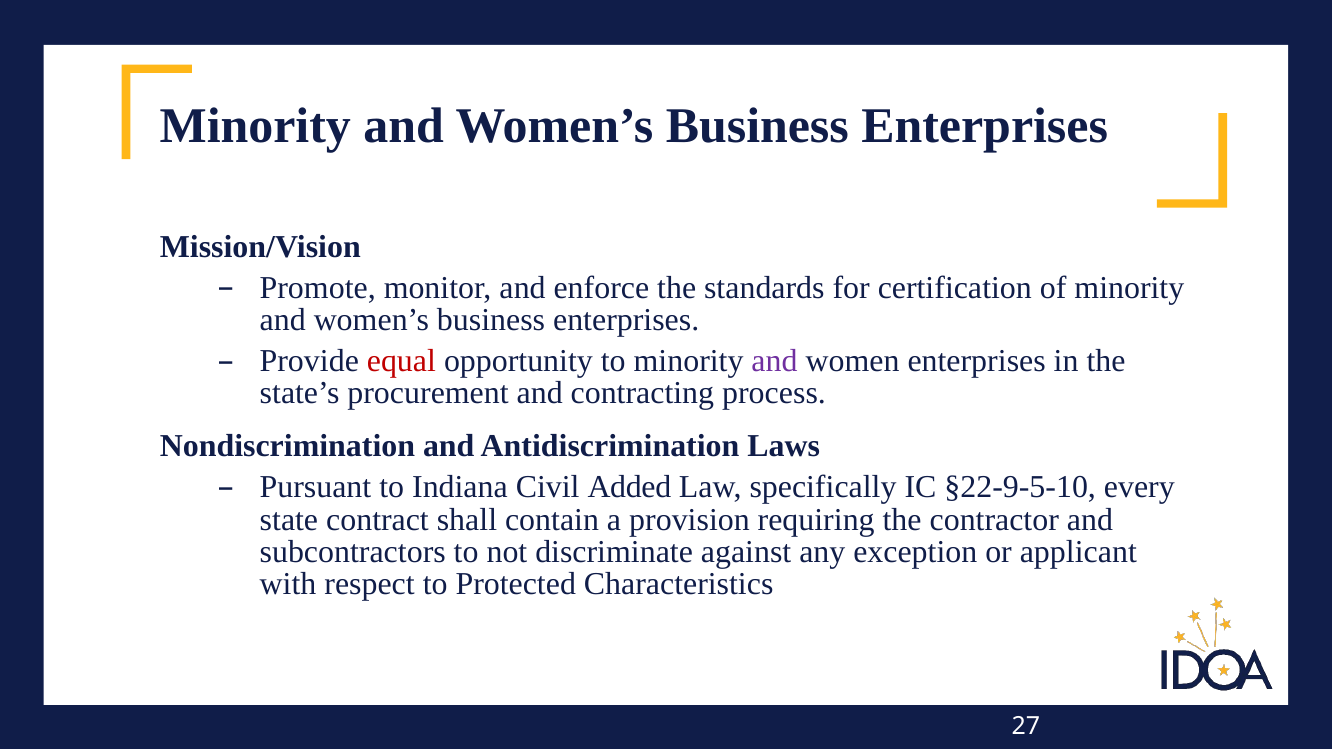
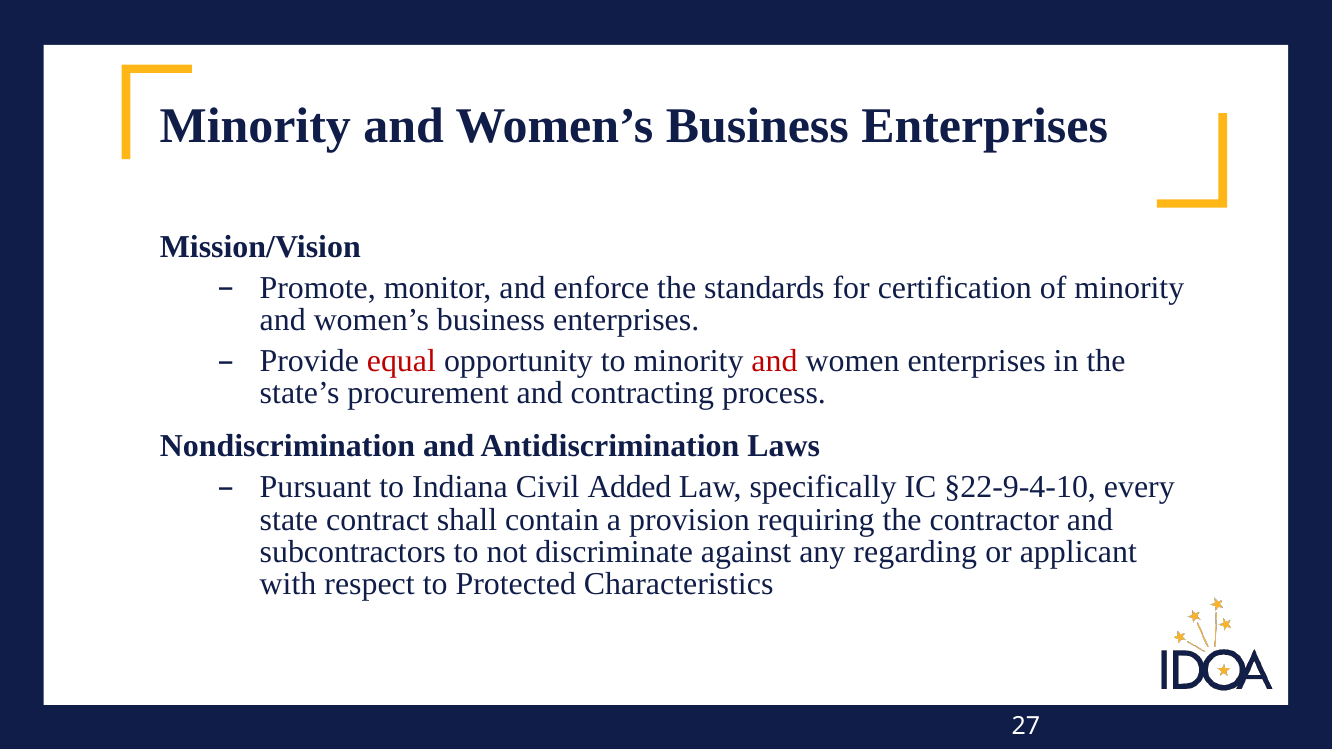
and at (775, 361) colour: purple -> red
§22-9-5-10: §22-9-5-10 -> §22-9-4-10
exception: exception -> regarding
